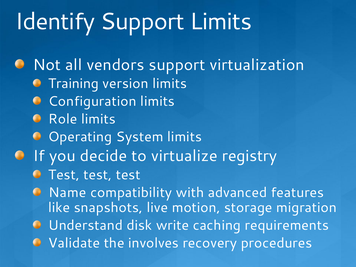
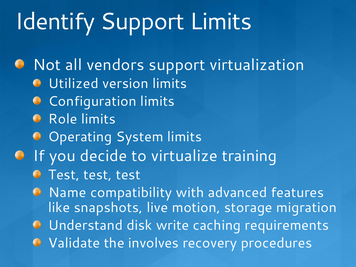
Training: Training -> Utilized
registry: registry -> training
